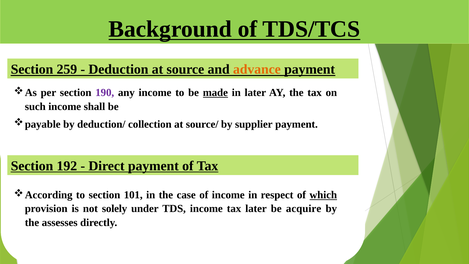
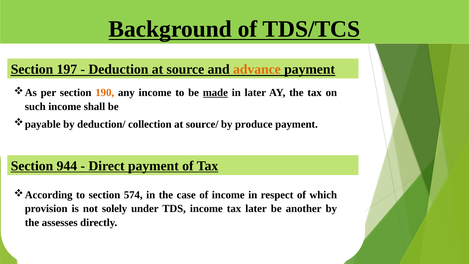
259: 259 -> 197
190 colour: purple -> orange
supplier: supplier -> produce
192: 192 -> 944
101: 101 -> 574
which underline: present -> none
acquire: acquire -> another
